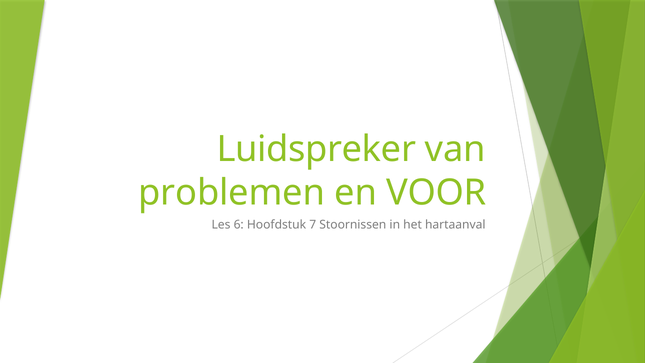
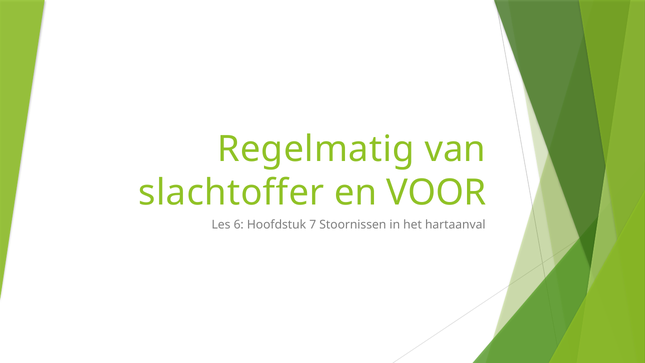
Luidspreker: Luidspreker -> Regelmatig
problemen: problemen -> slachtoffer
